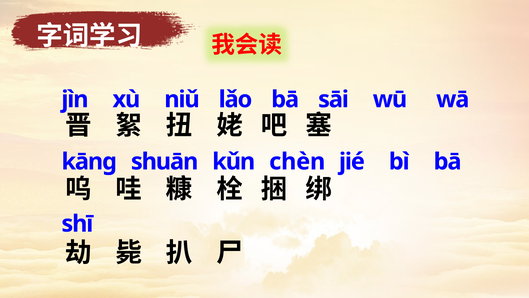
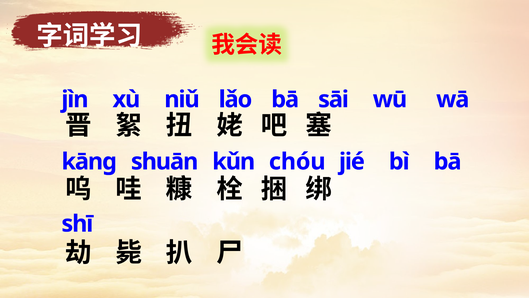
chèn: chèn -> chóu
